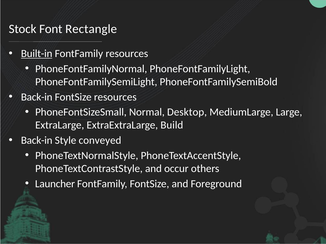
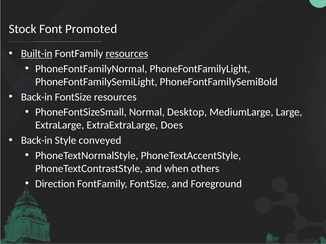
Rectangle: Rectangle -> Promoted
resources at (127, 54) underline: none -> present
Build: Build -> Does
occur: occur -> when
Launcher: Launcher -> Direction
